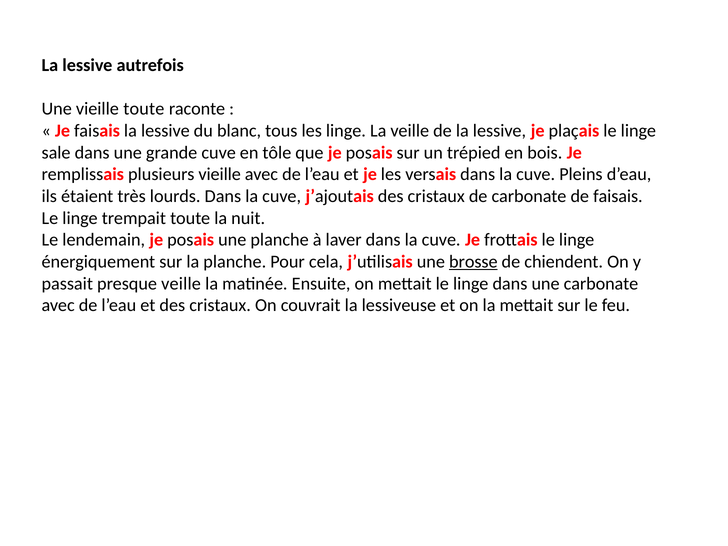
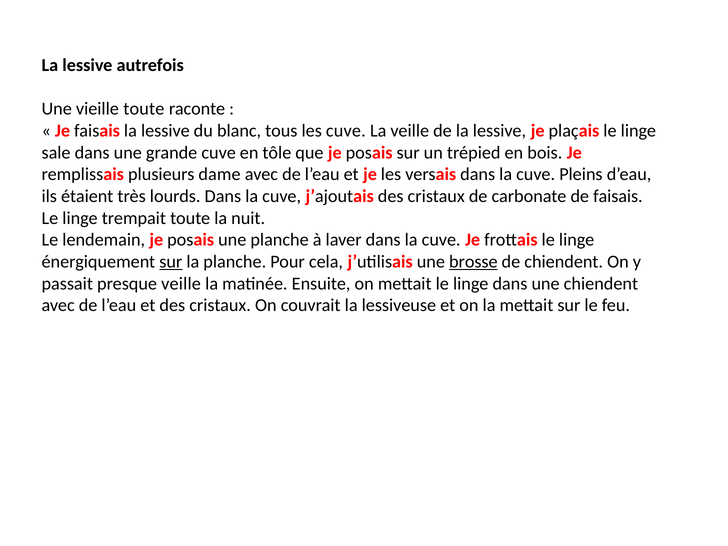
les linge: linge -> cuve
plusieurs vieille: vieille -> dame
sur at (171, 262) underline: none -> present
une carbonate: carbonate -> chiendent
